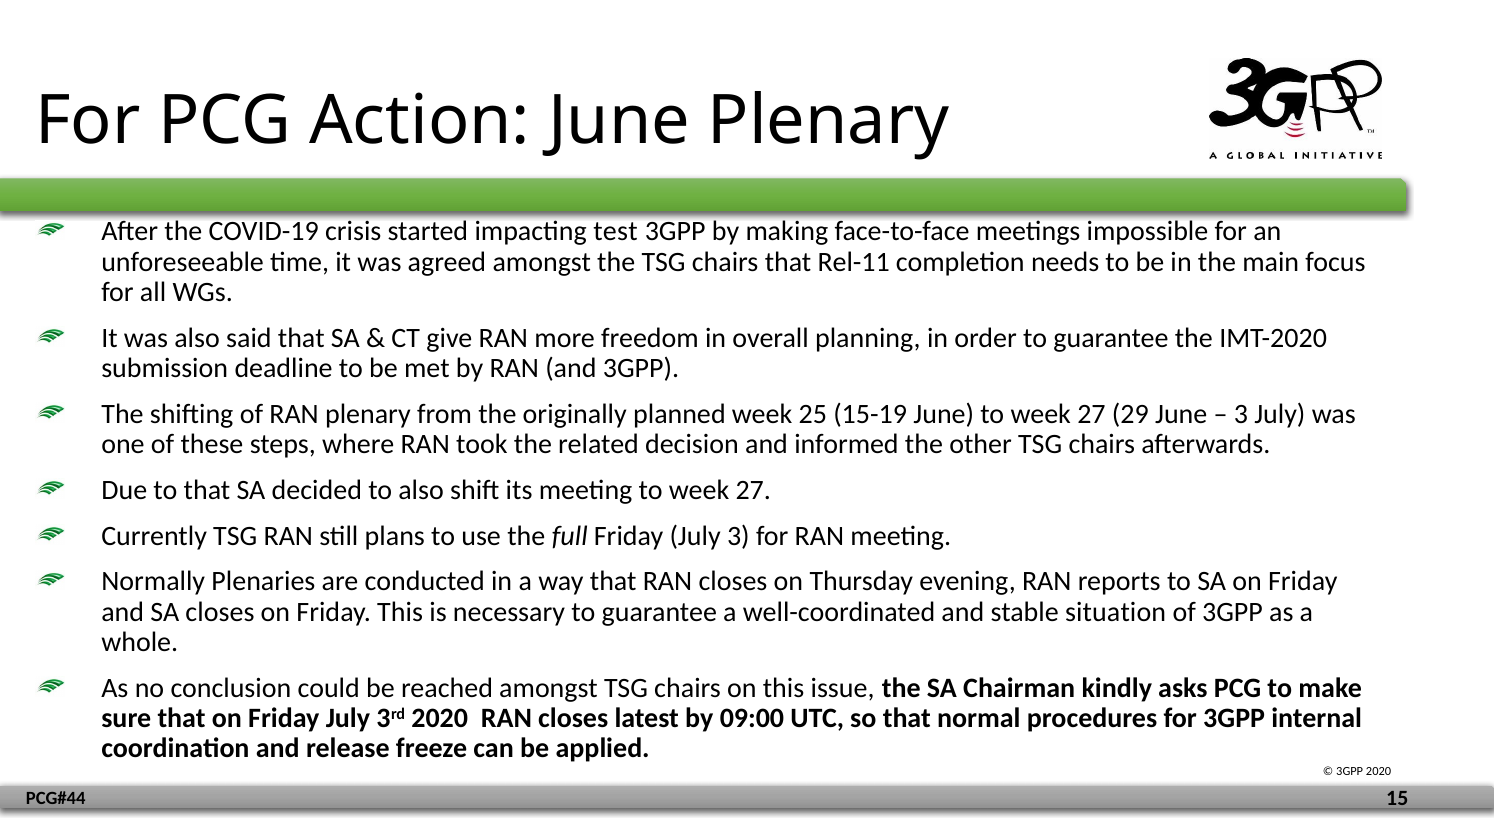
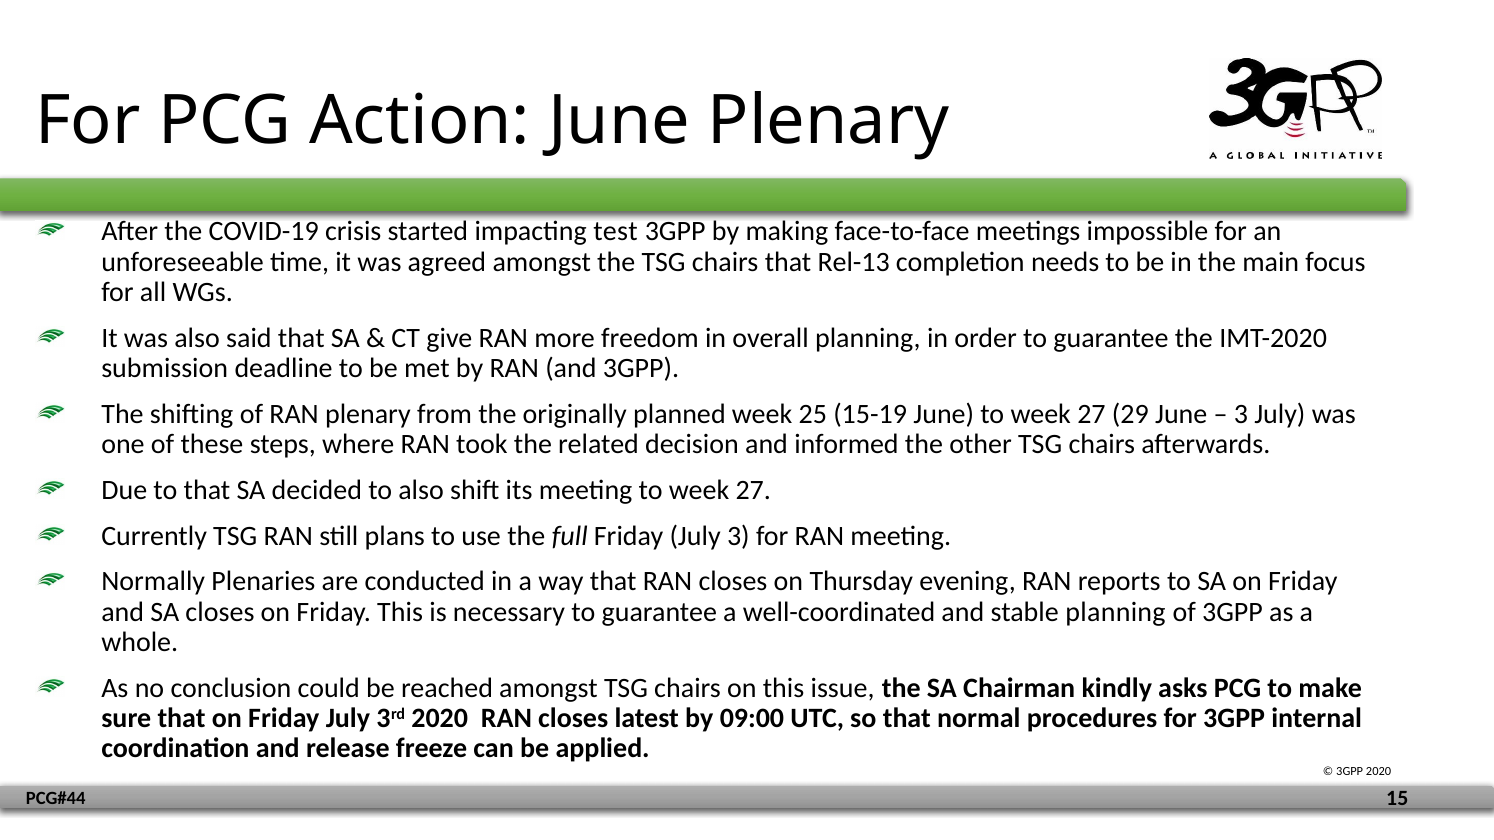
Rel-11: Rel-11 -> Rel-13
stable situation: situation -> planning
